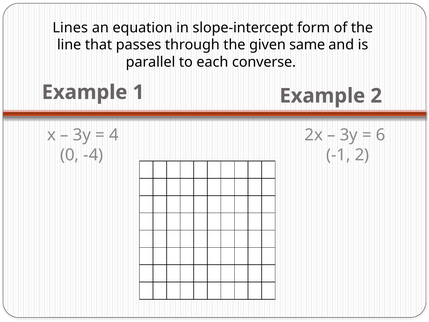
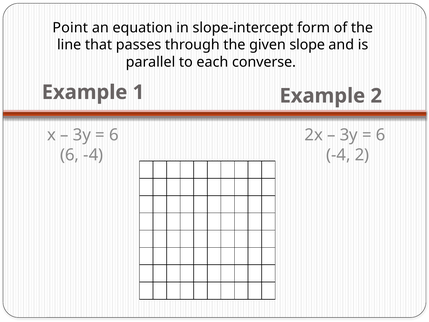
Lines: Lines -> Point
same: same -> slope
4 at (114, 135): 4 -> 6
0 at (70, 155): 0 -> 6
-4 -1: -1 -> -4
